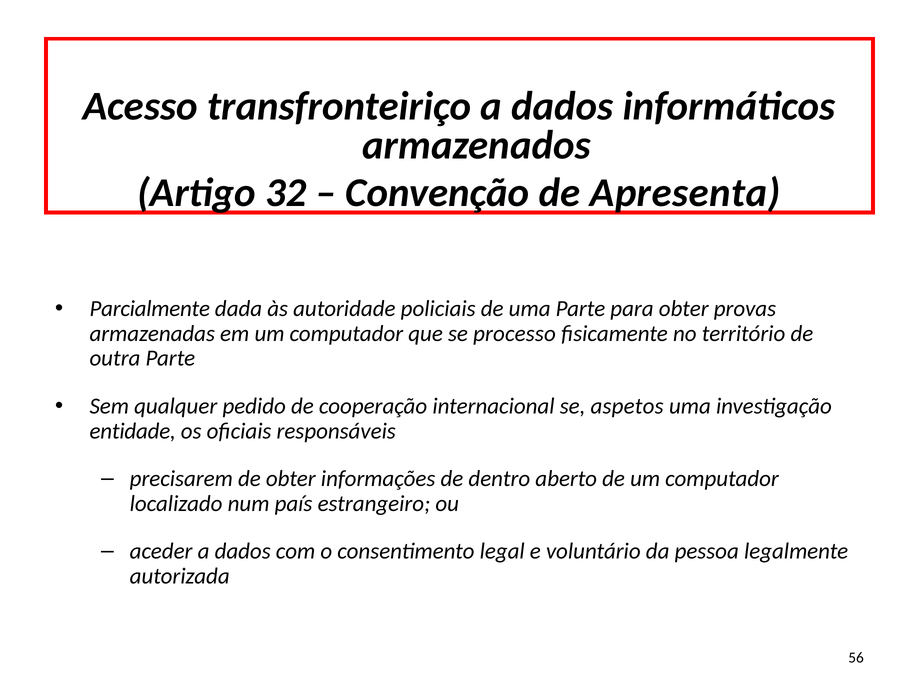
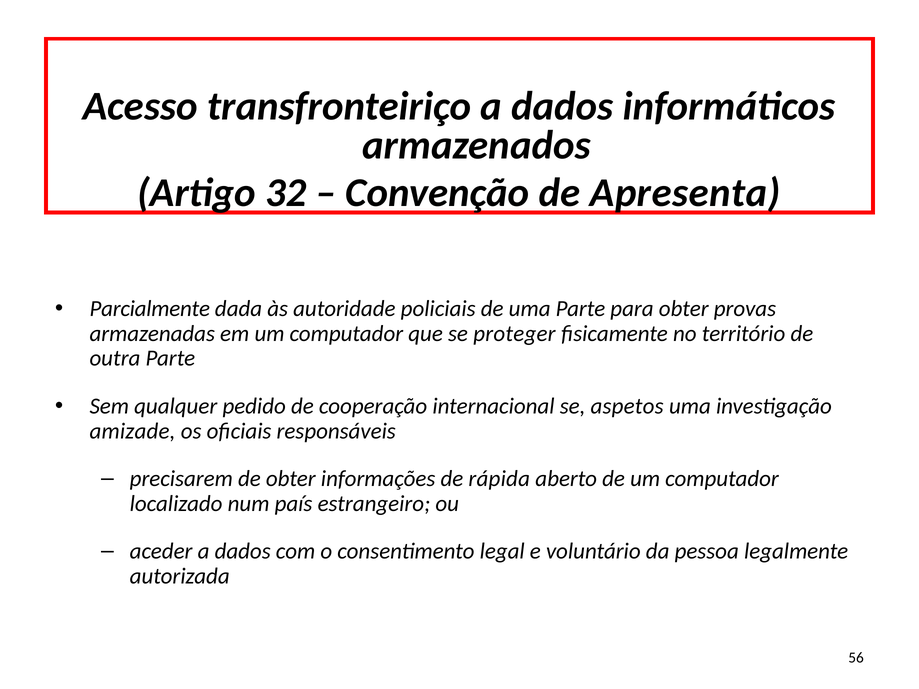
processo: processo -> proteger
entidade: entidade -> amizade
dentro: dentro -> rápida
